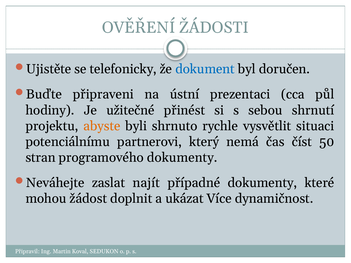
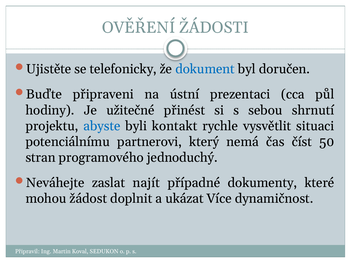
abyste colour: orange -> blue
shrnuto: shrnuto -> kontakt
programového dokumenty: dokumenty -> jednoduchý
